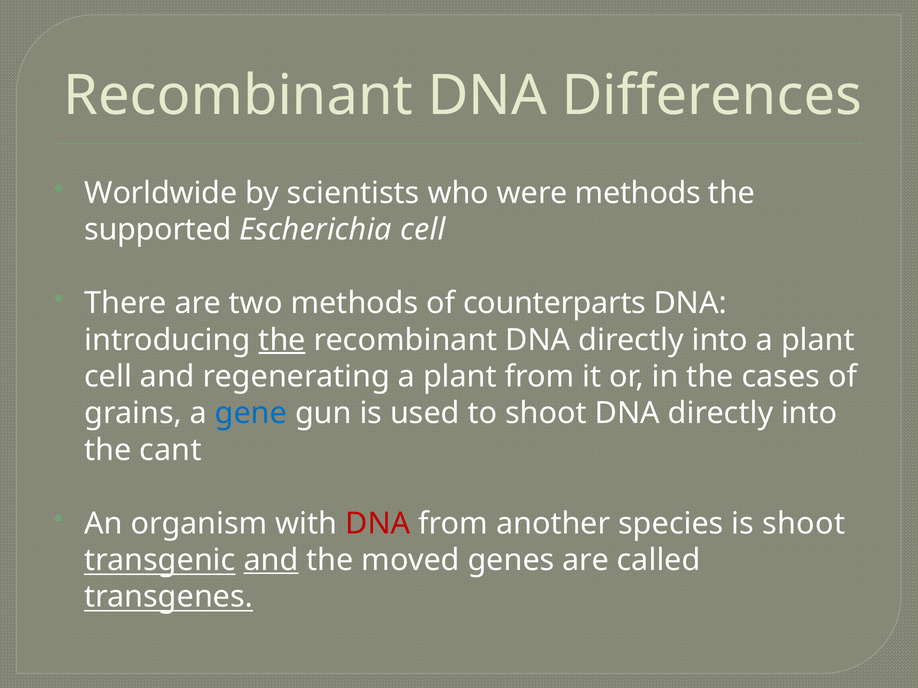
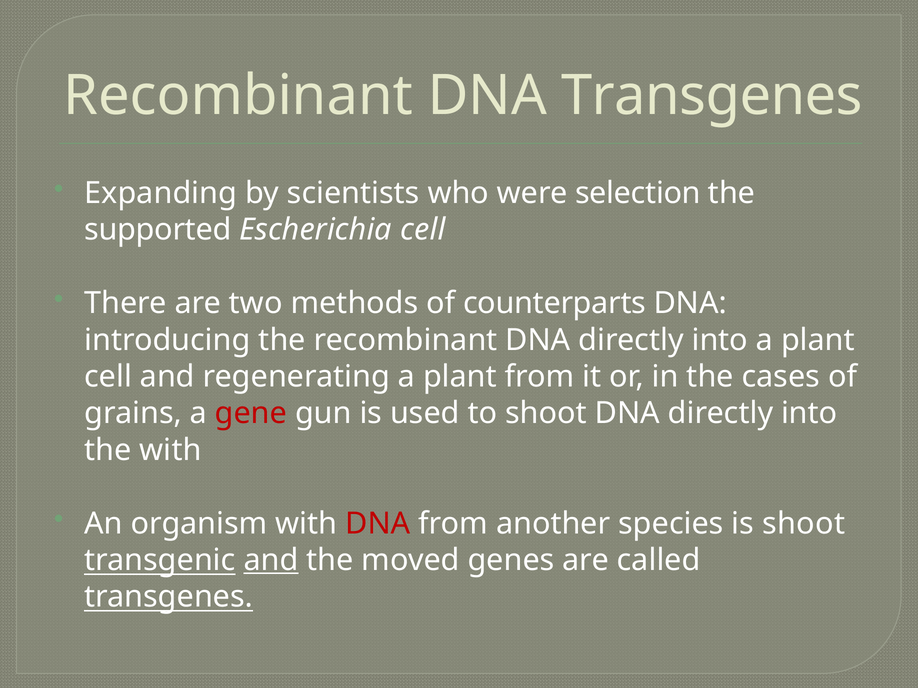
DNA Differences: Differences -> Transgenes
Worldwide: Worldwide -> Expanding
were methods: methods -> selection
the at (282, 340) underline: present -> none
gene colour: blue -> red
the cant: cant -> with
